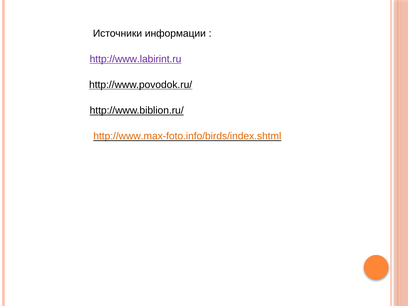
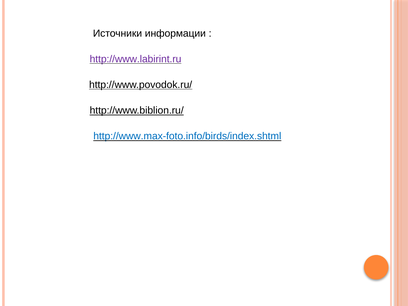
http://www.max-foto.info/birds/index.shtml colour: orange -> blue
